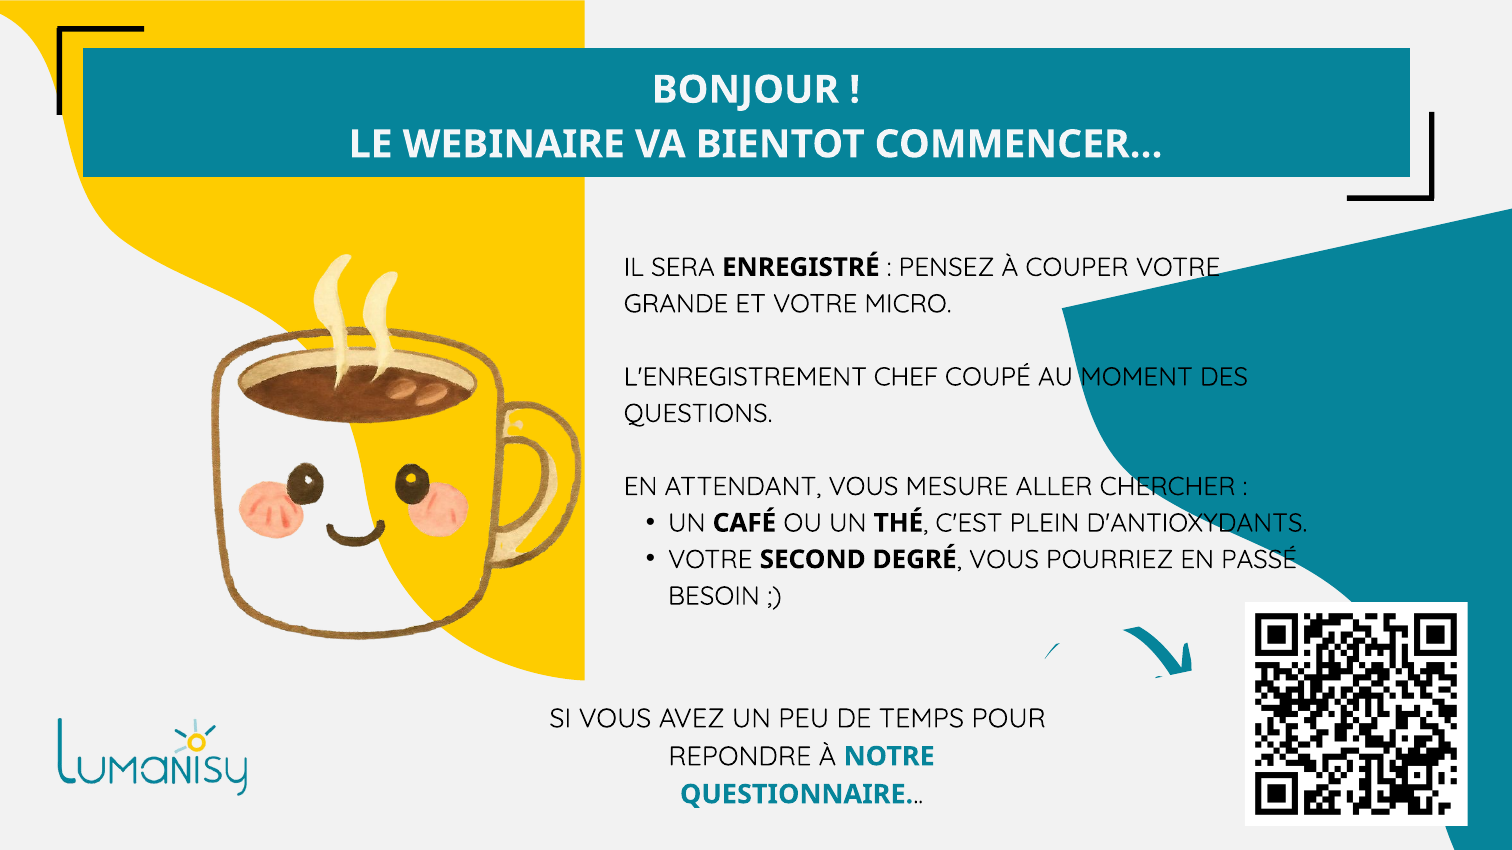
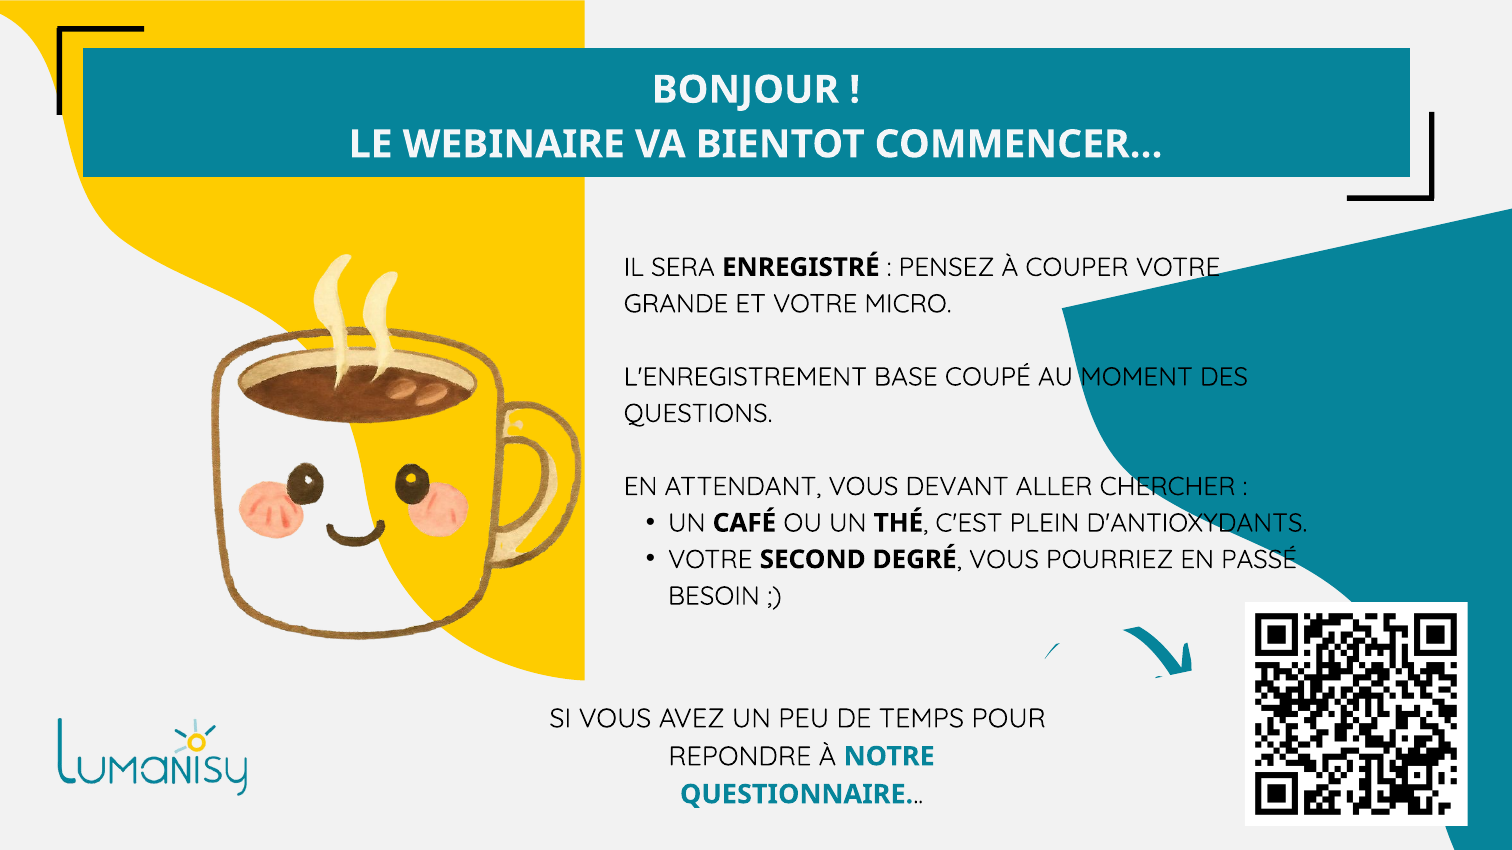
CHEF: CHEF -> BASE
MESURE: MESURE -> DEVANT
